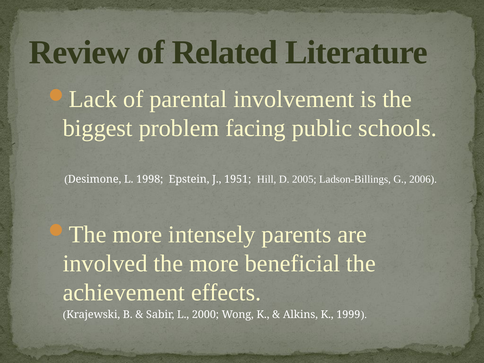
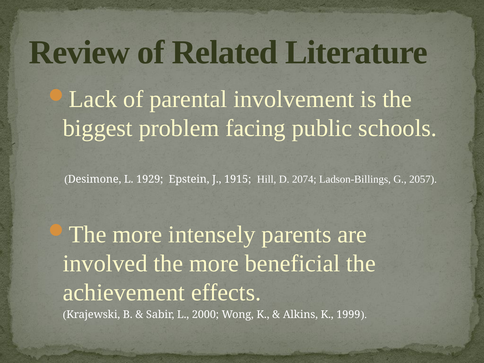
1998: 1998 -> 1929
1951: 1951 -> 1915
2005: 2005 -> 2074
2006: 2006 -> 2057
